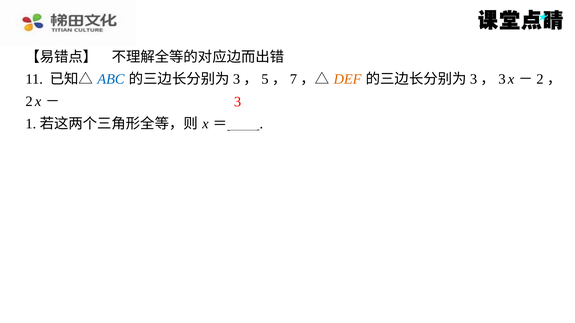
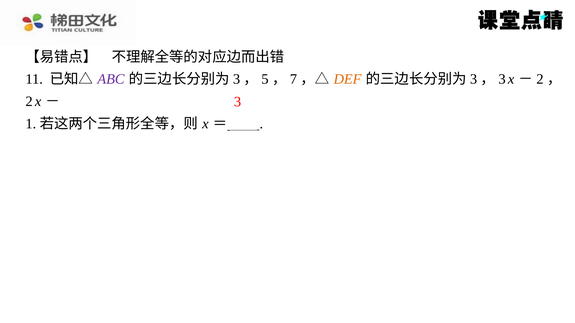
ABC colour: blue -> purple
